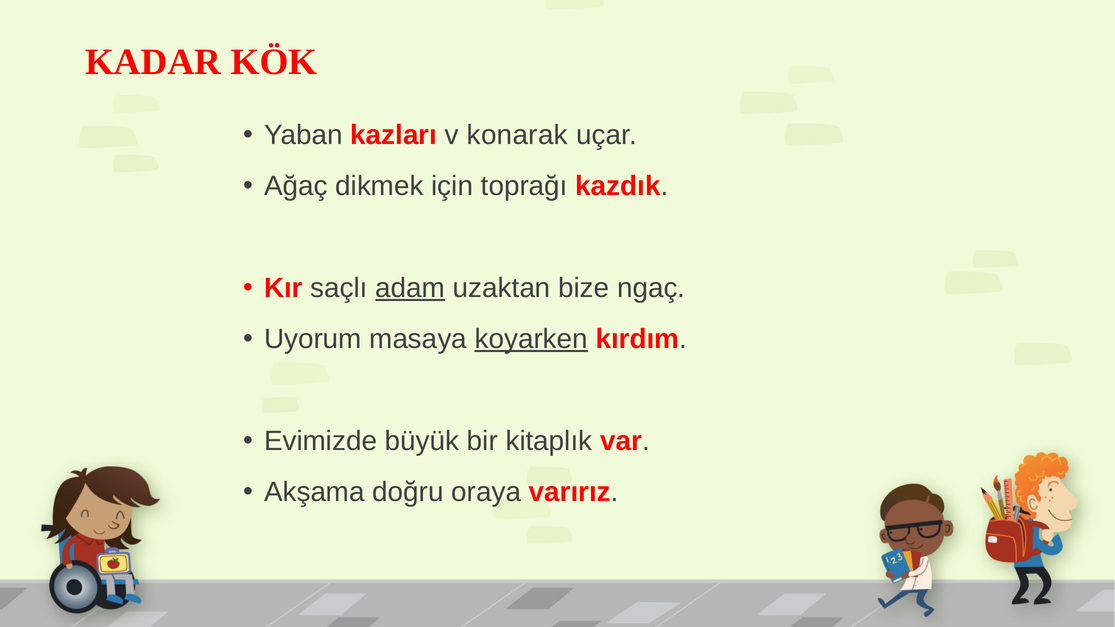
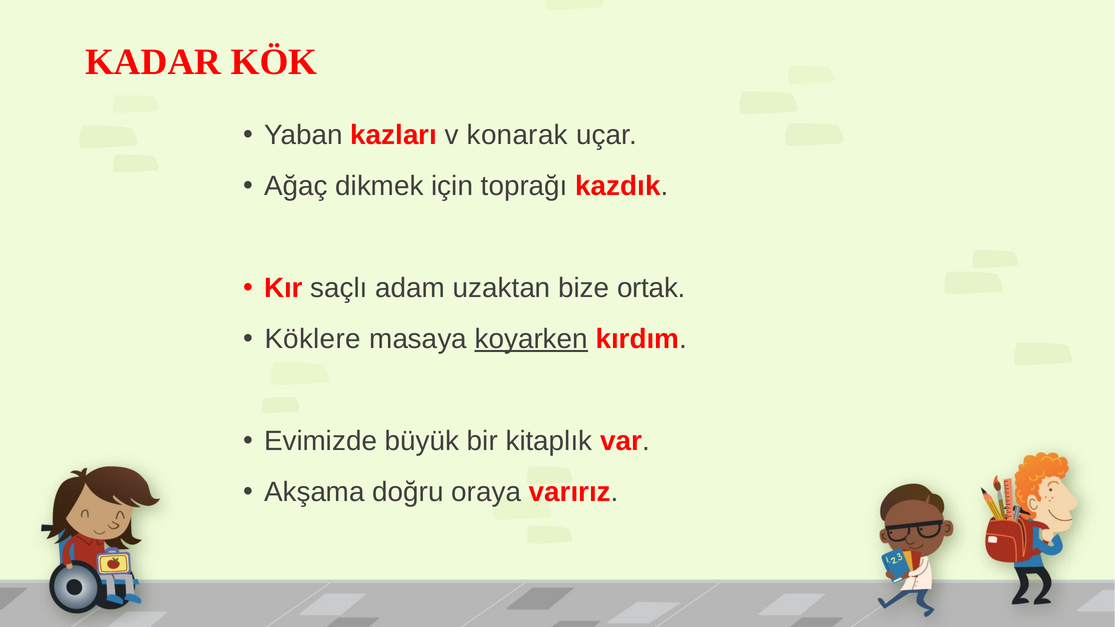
adam underline: present -> none
ngaç: ngaç -> ortak
Uyorum: Uyorum -> Köklere
